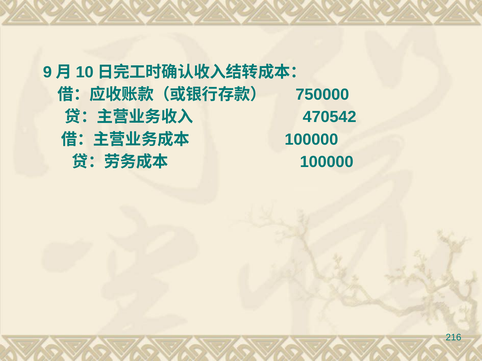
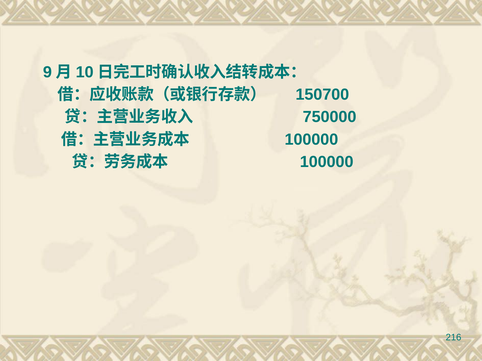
750000: 750000 -> 150700
470542: 470542 -> 750000
